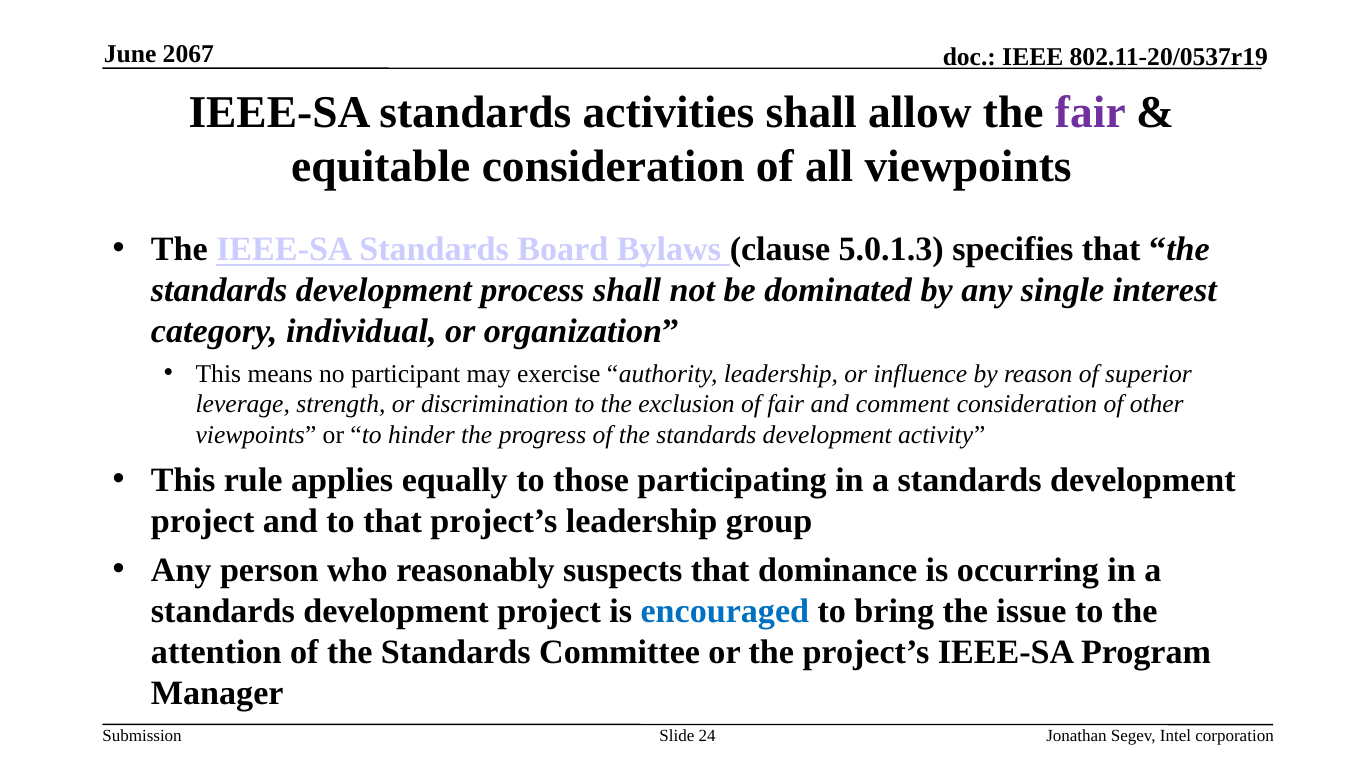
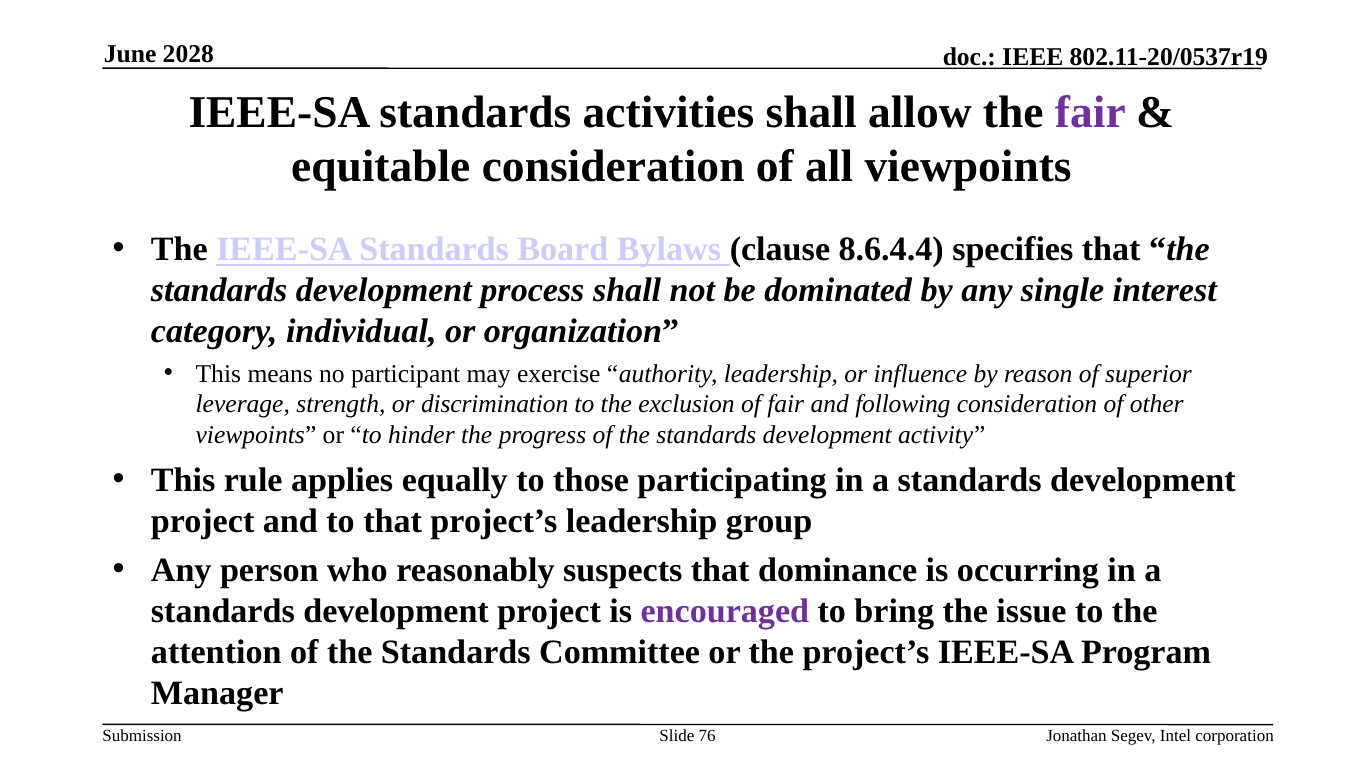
2067: 2067 -> 2028
5.0.1.3: 5.0.1.3 -> 8.6.4.4
comment: comment -> following
encouraged colour: blue -> purple
24: 24 -> 76
